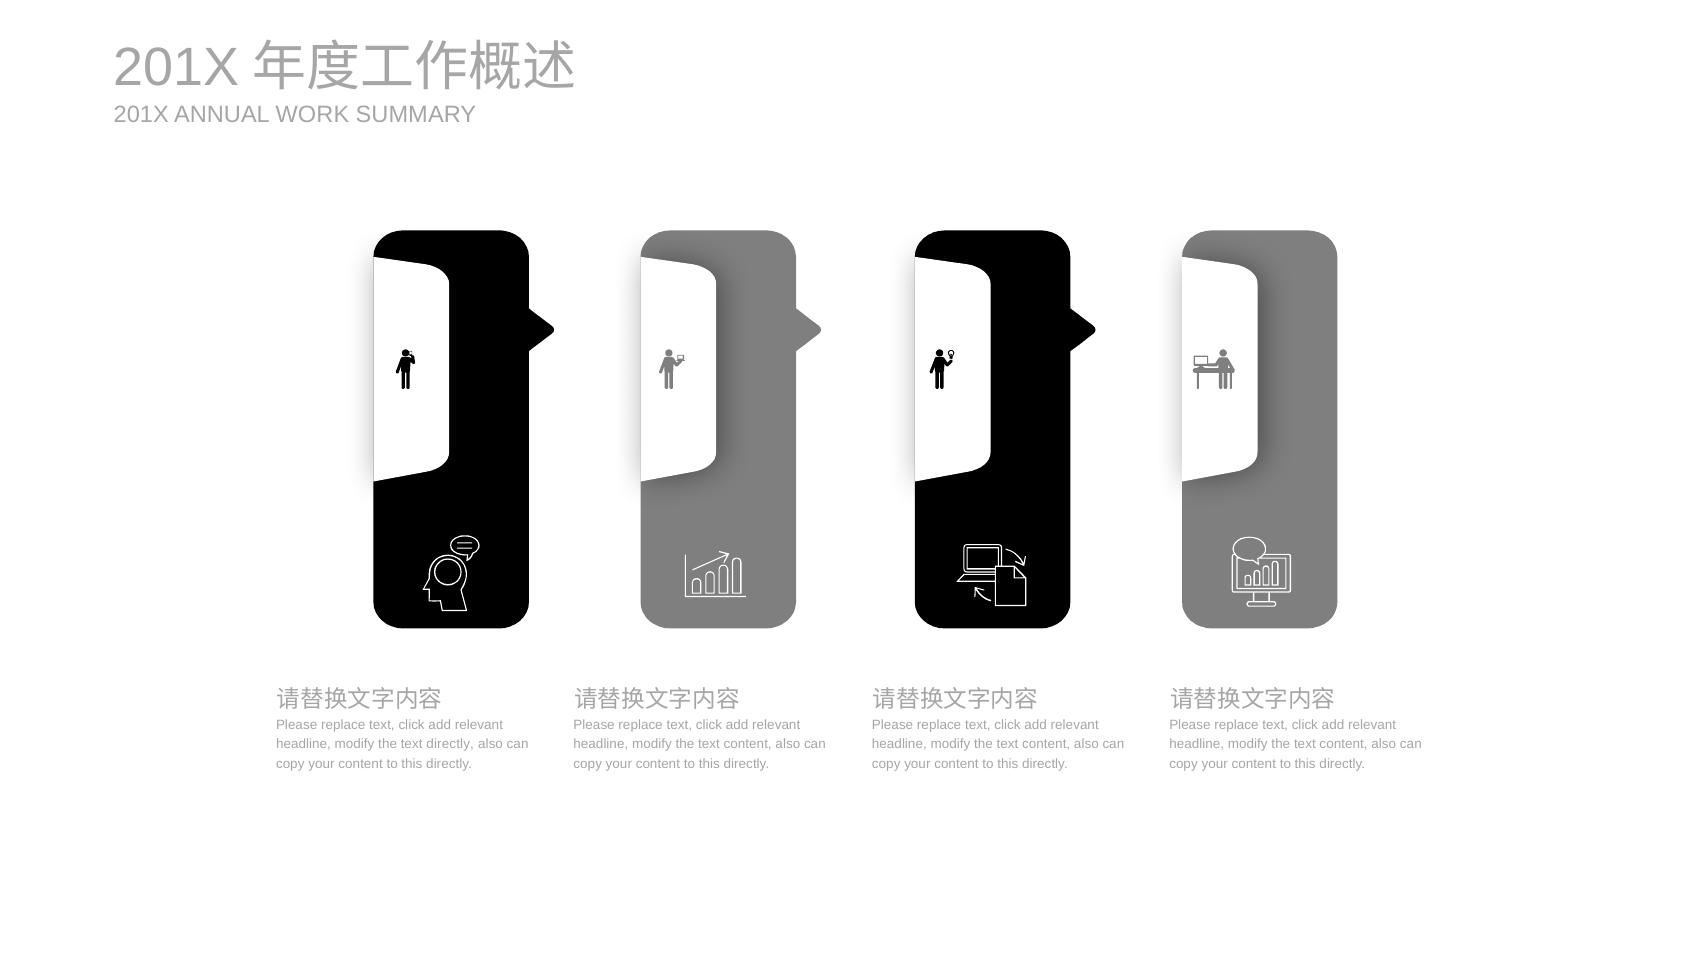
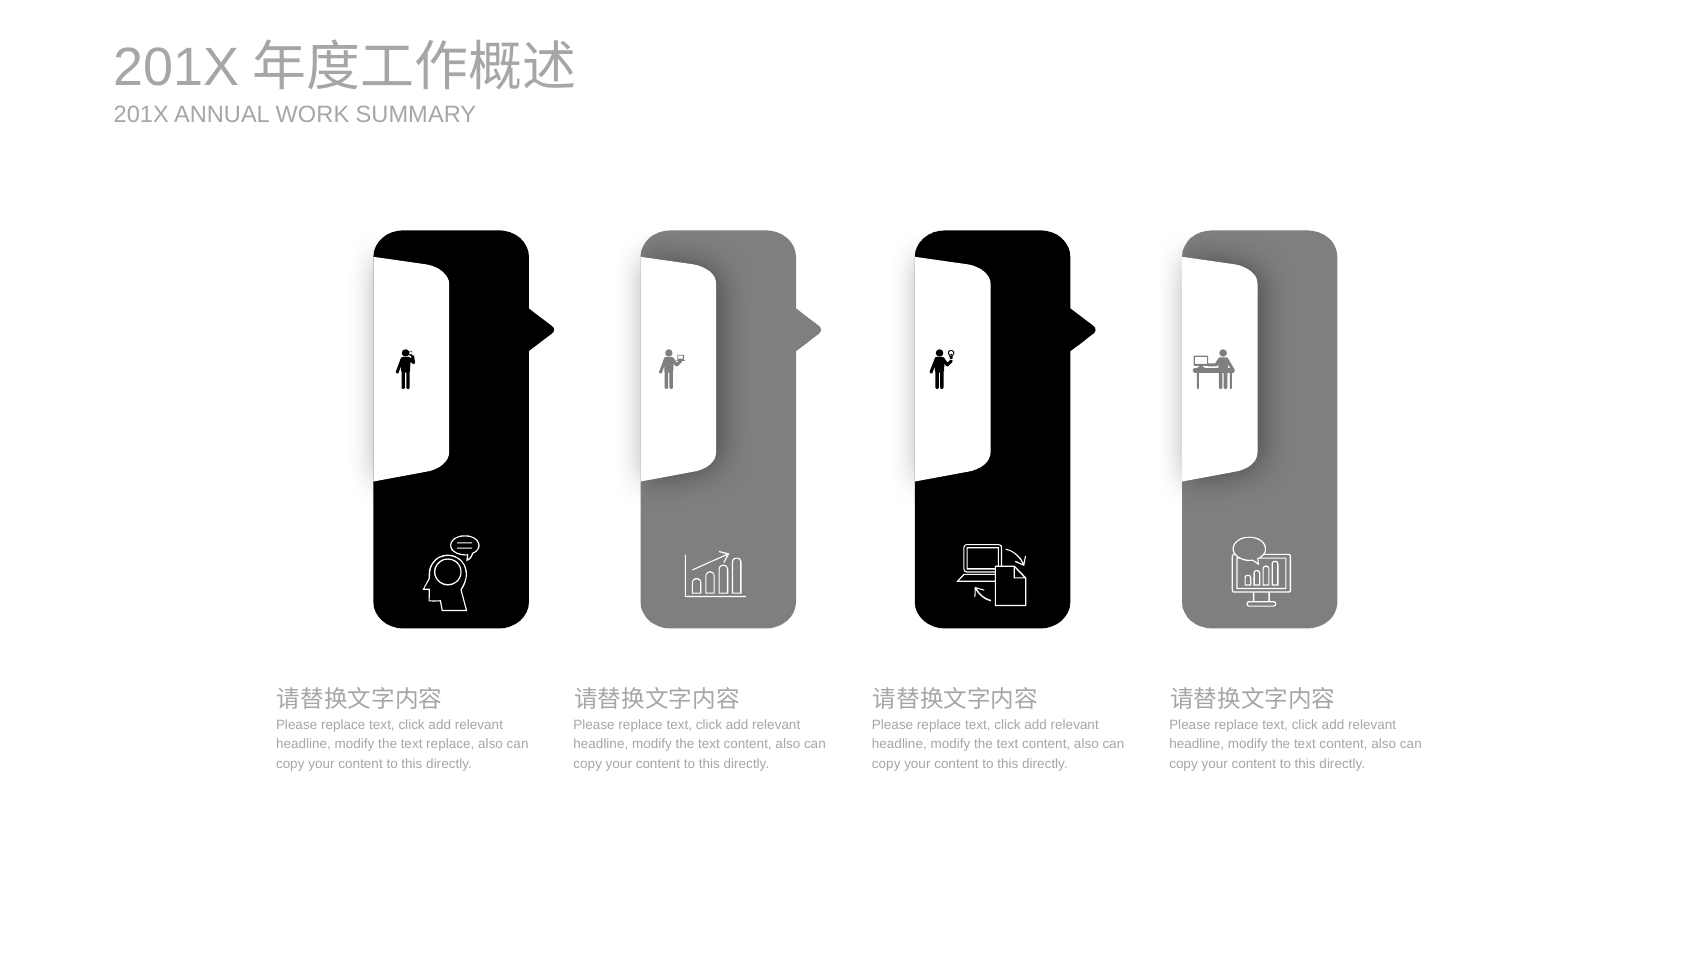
text directly: directly -> replace
